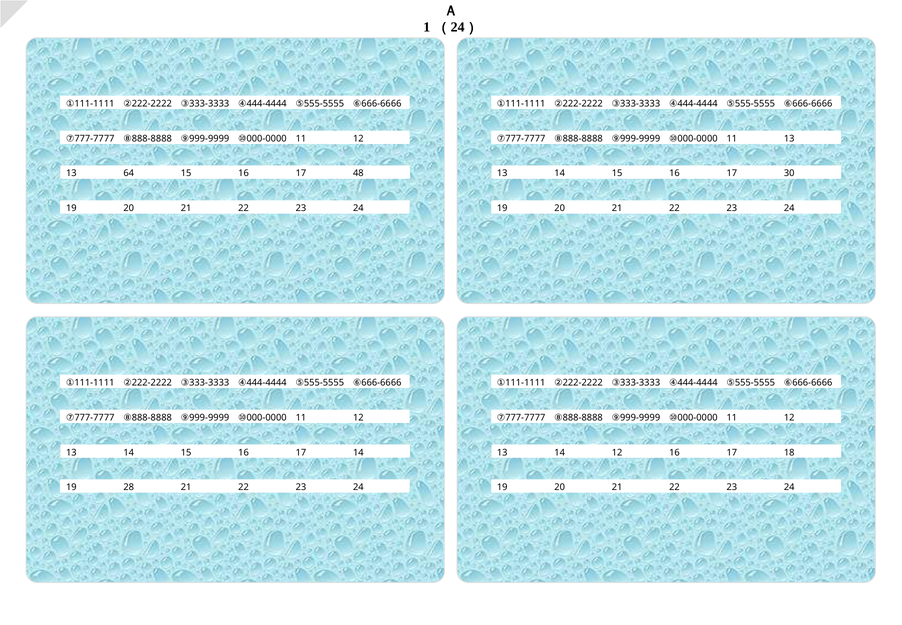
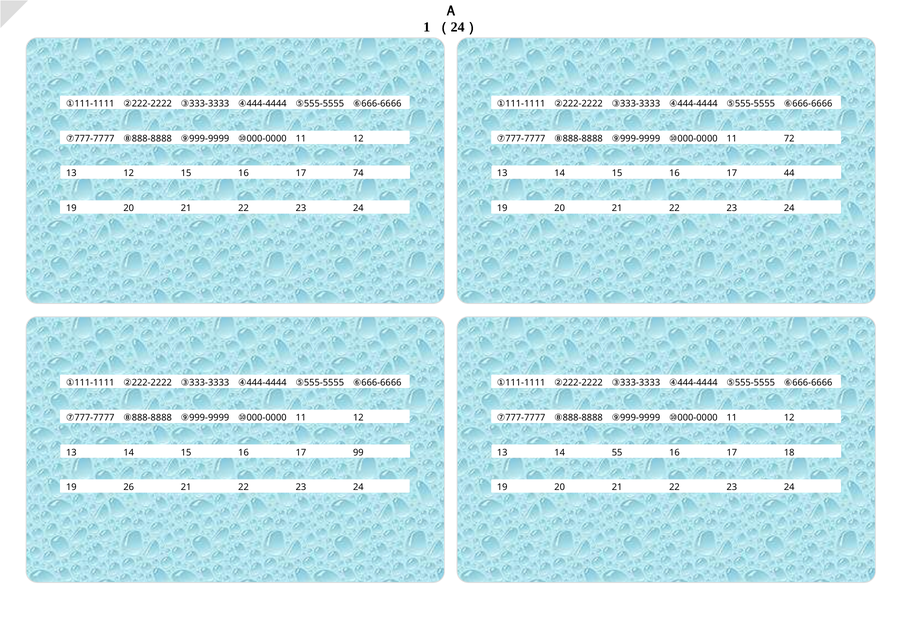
11 13: 13 -> 72
13 64: 64 -> 12
48: 48 -> 74
30: 30 -> 44
17 14: 14 -> 99
14 12: 12 -> 55
28: 28 -> 26
